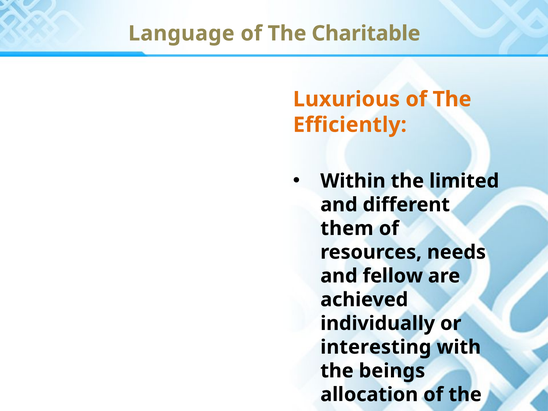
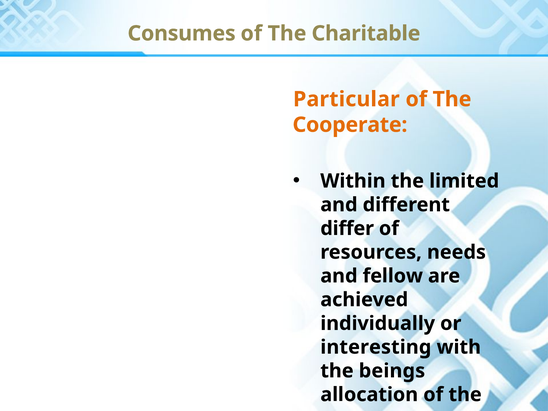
Language: Language -> Consumes
Luxurious: Luxurious -> Particular
Efficiently: Efficiently -> Cooperate
them: them -> differ
